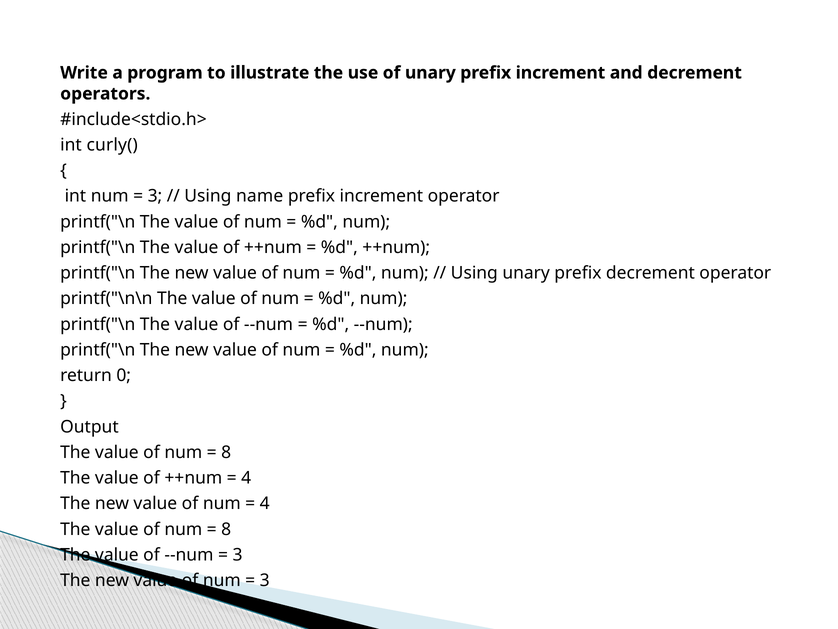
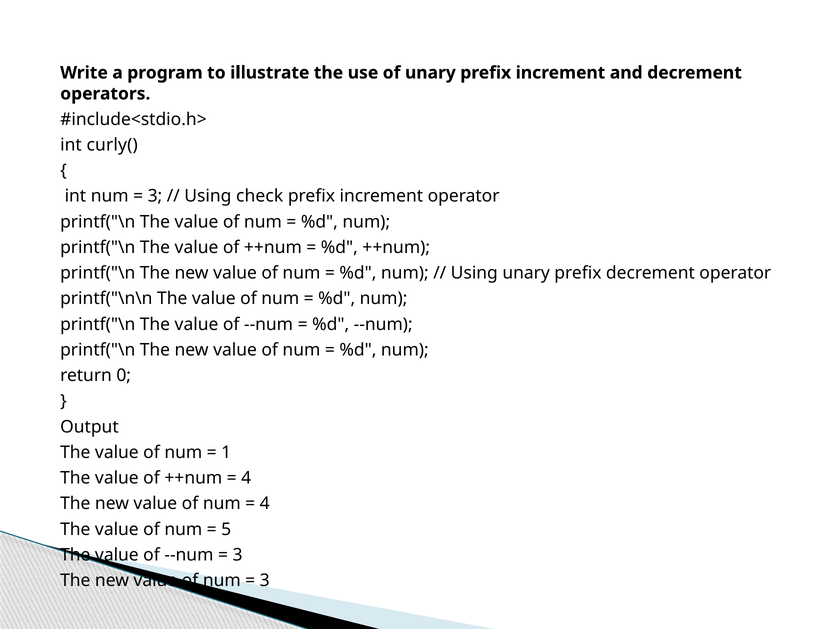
name: name -> check
8 at (226, 452): 8 -> 1
8 at (226, 529): 8 -> 5
